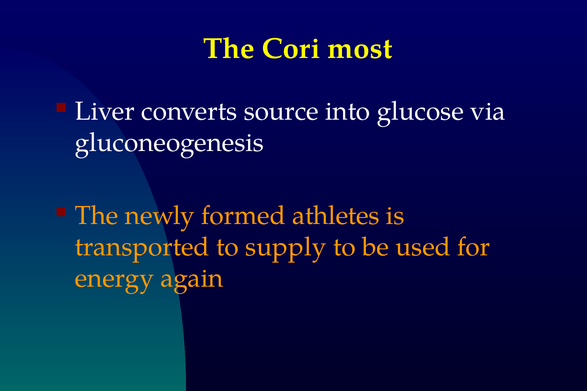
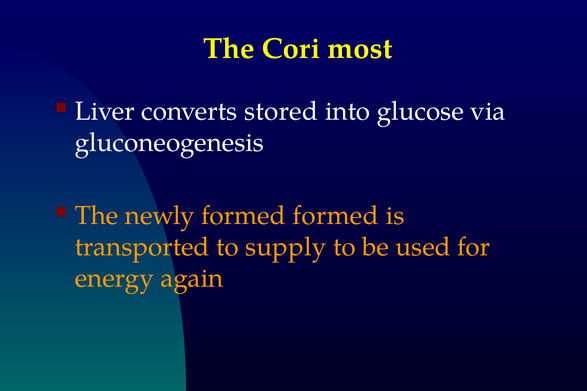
source: source -> stored
formed athletes: athletes -> formed
